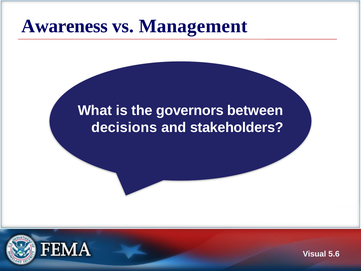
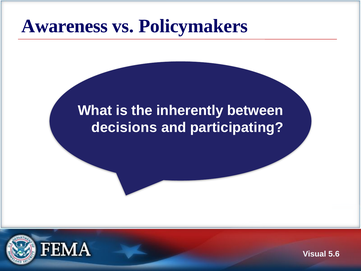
Management: Management -> Policymakers
governors: governors -> inherently
stakeholders: stakeholders -> participating
